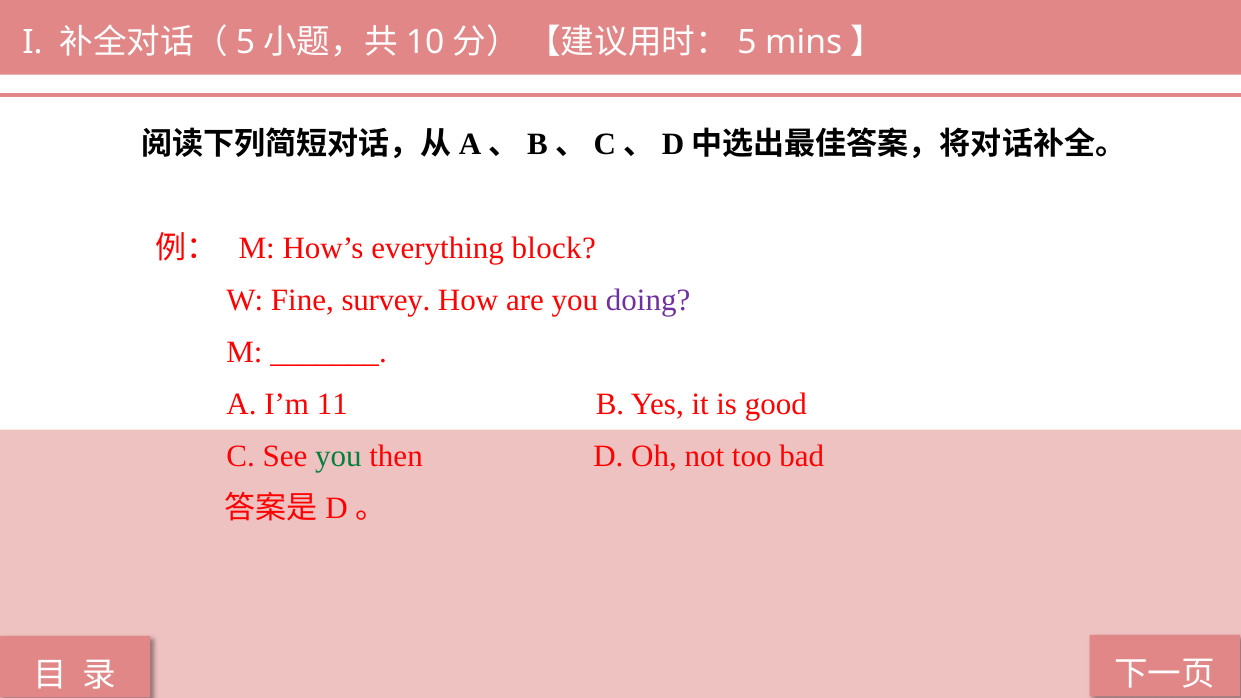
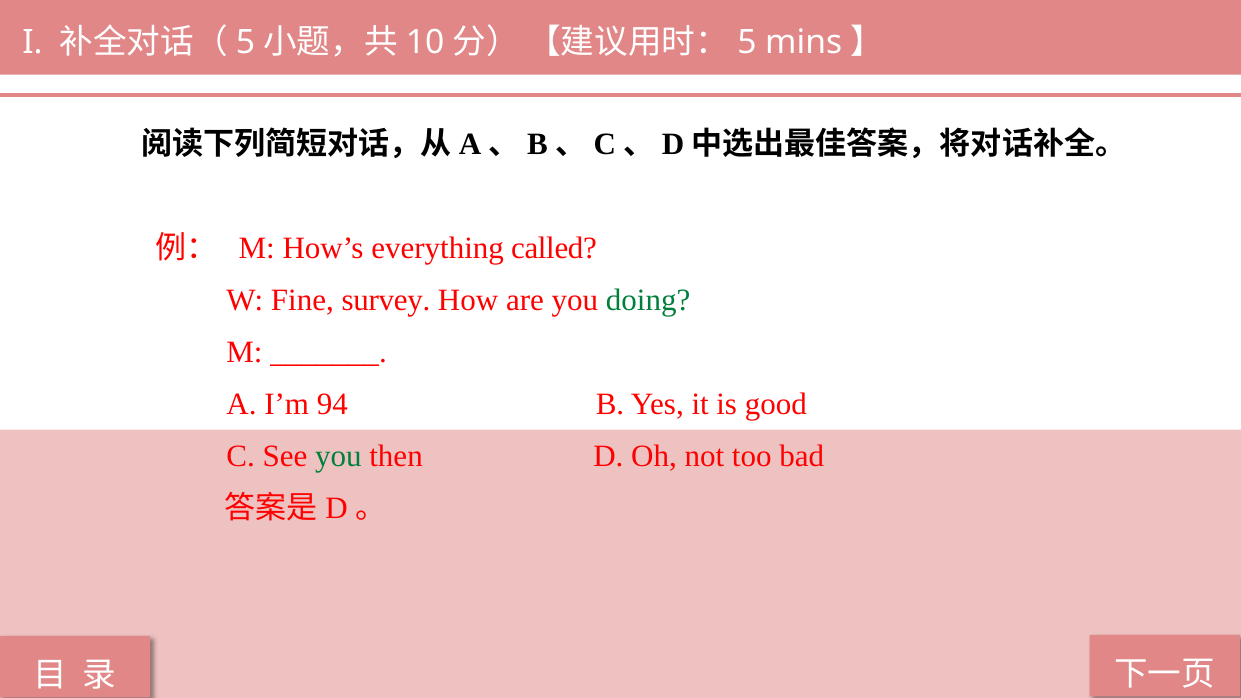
block: block -> called
doing colour: purple -> green
11: 11 -> 94
